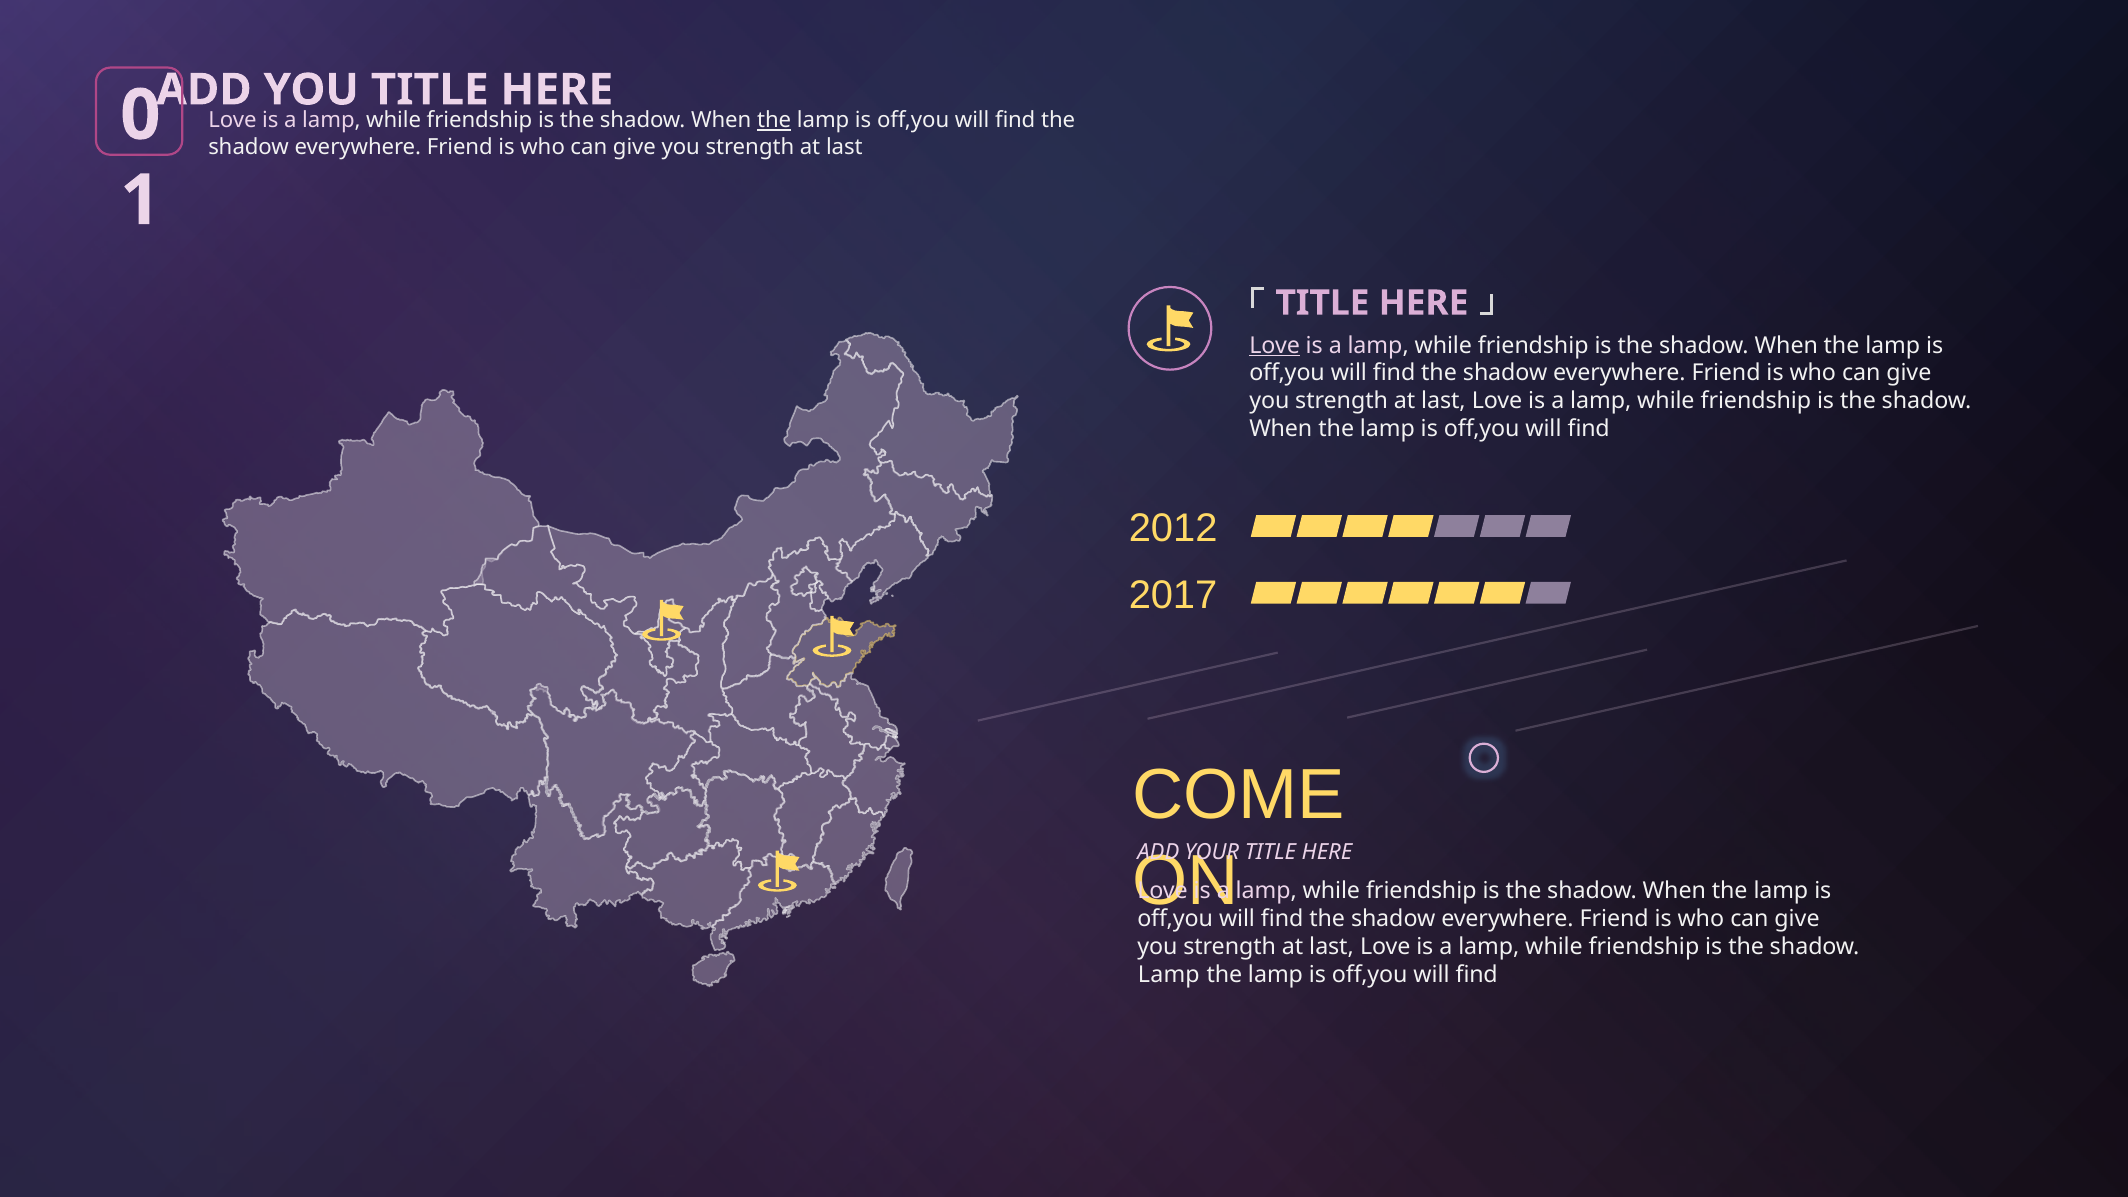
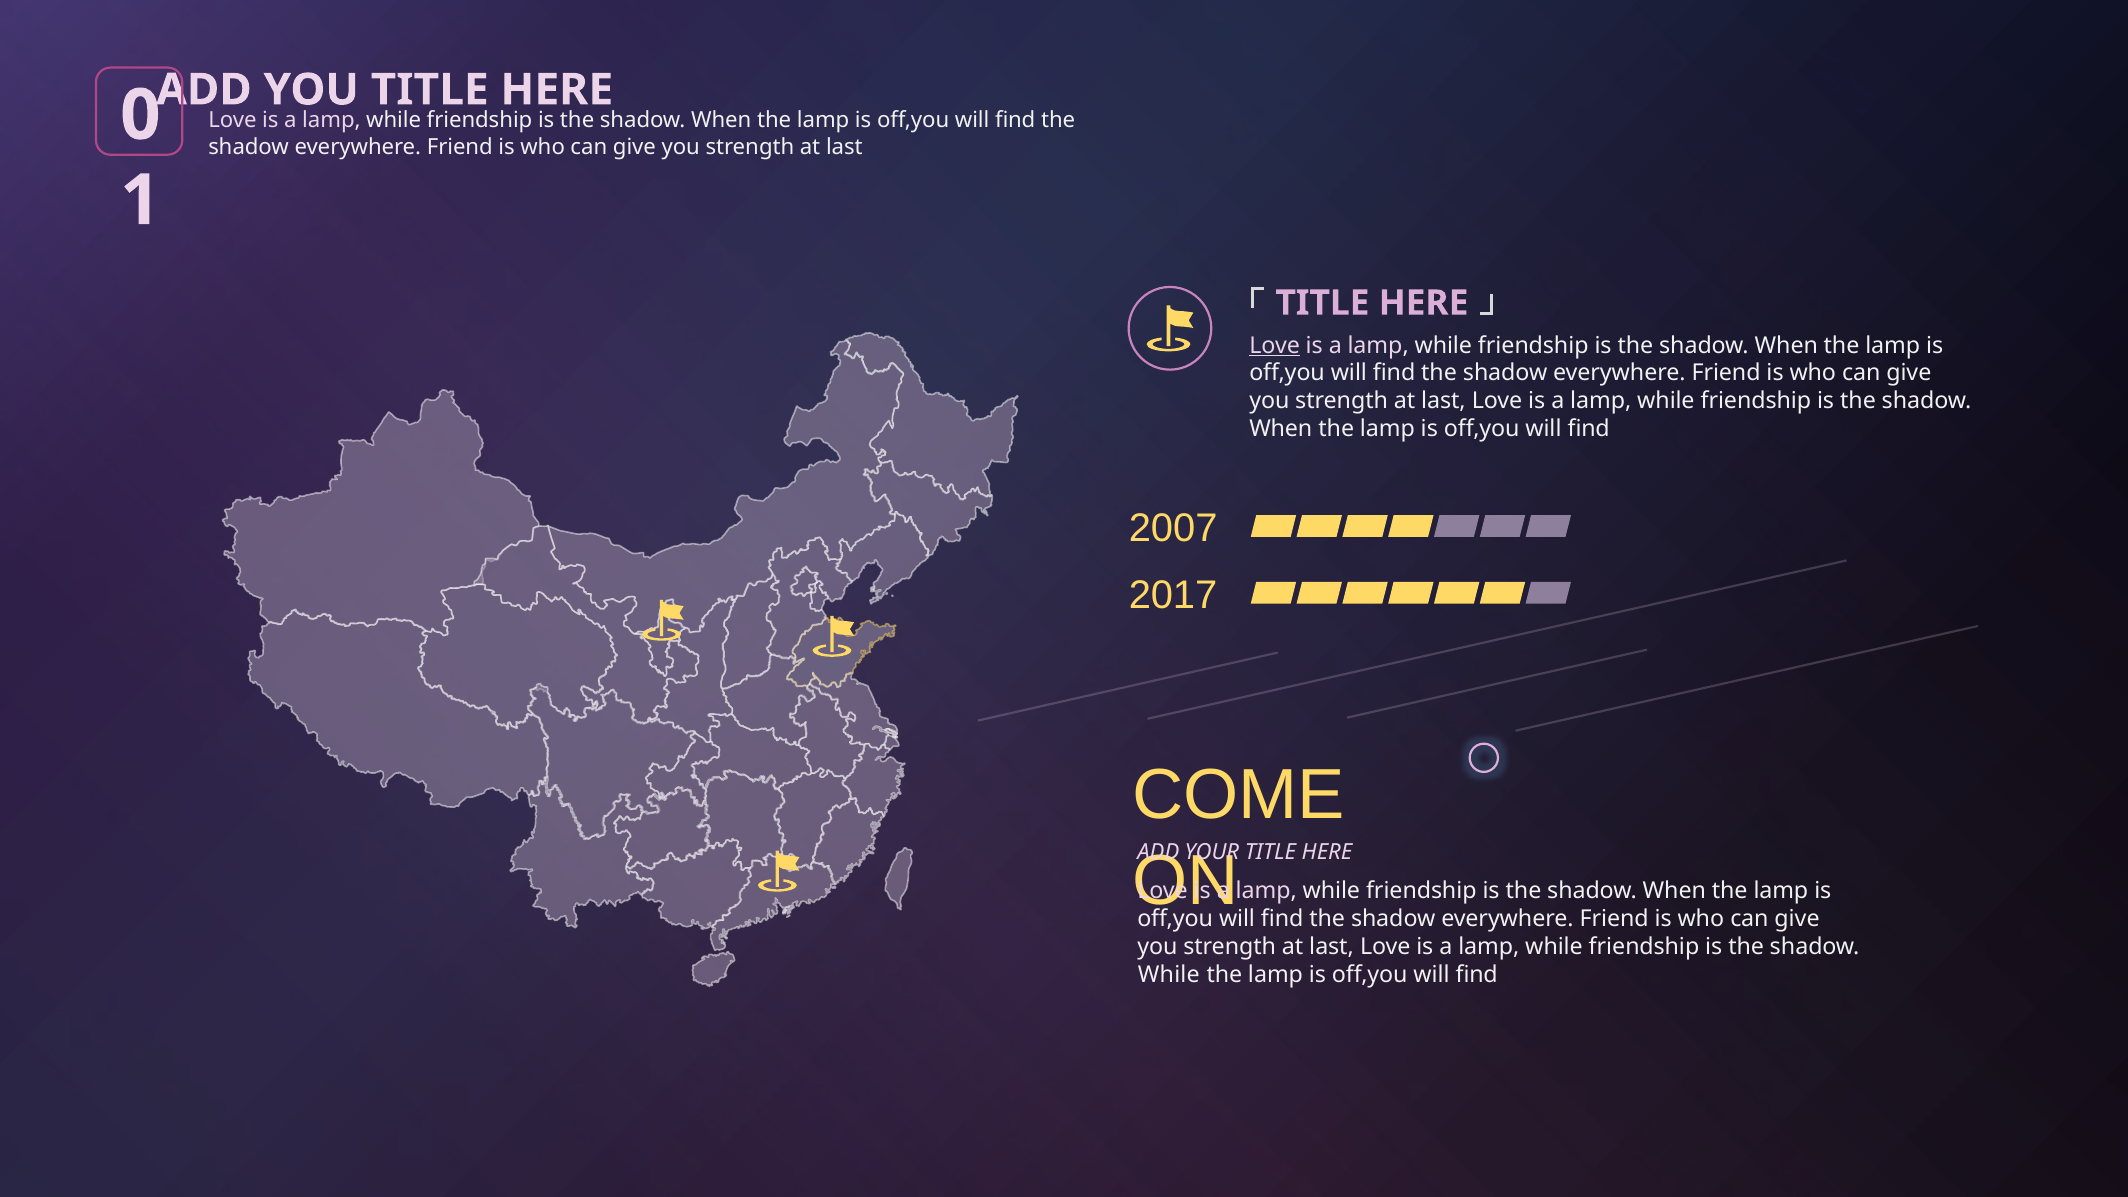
the at (774, 121) underline: present -> none
2012: 2012 -> 2007
Lamp at (1169, 975): Lamp -> While
